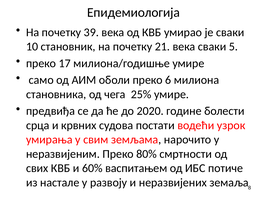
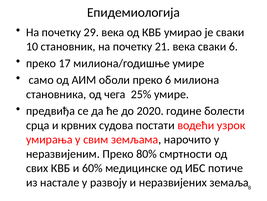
39: 39 -> 29
сваки 5: 5 -> 6
васпитањем: васпитањем -> медицинске
